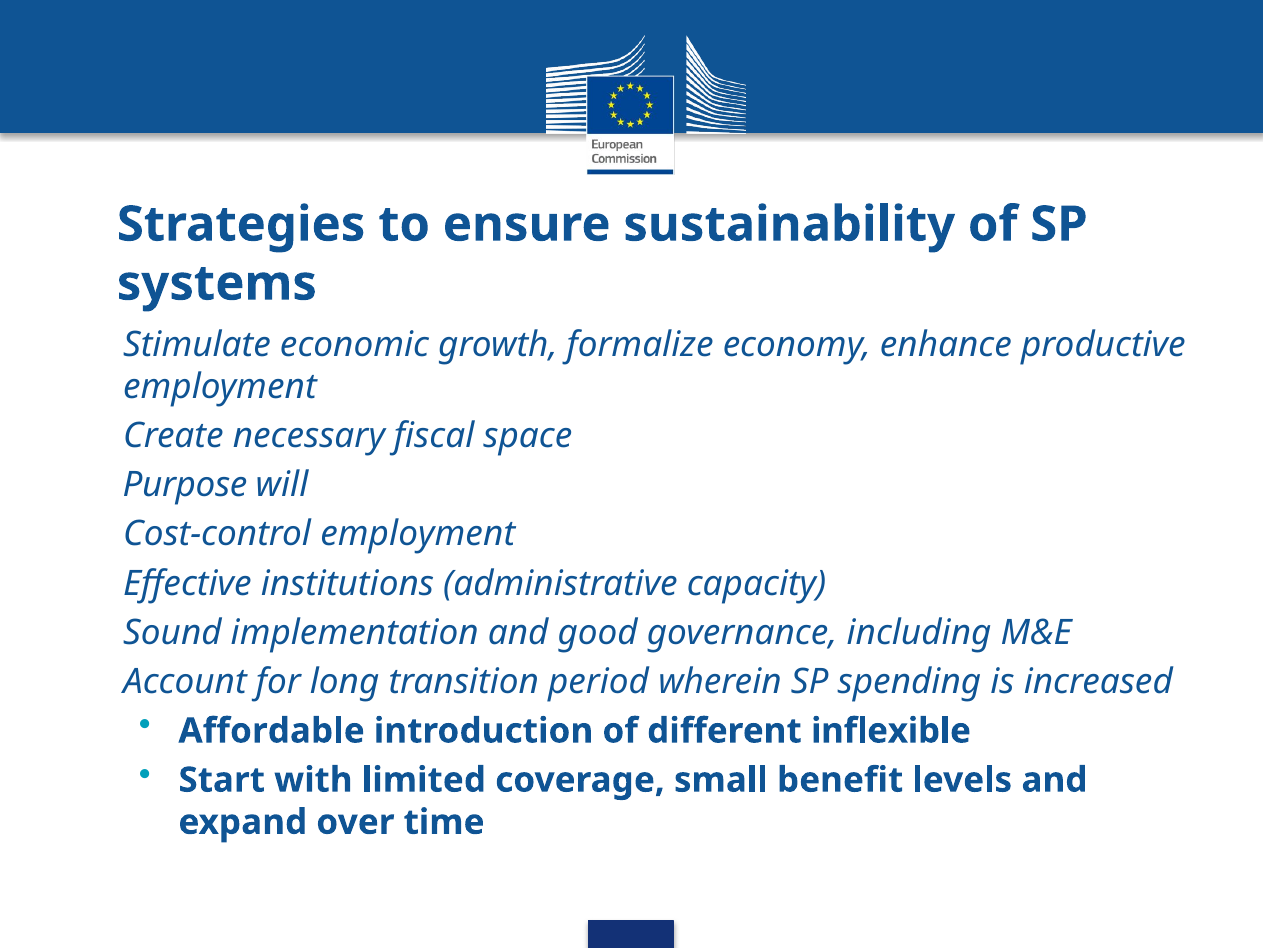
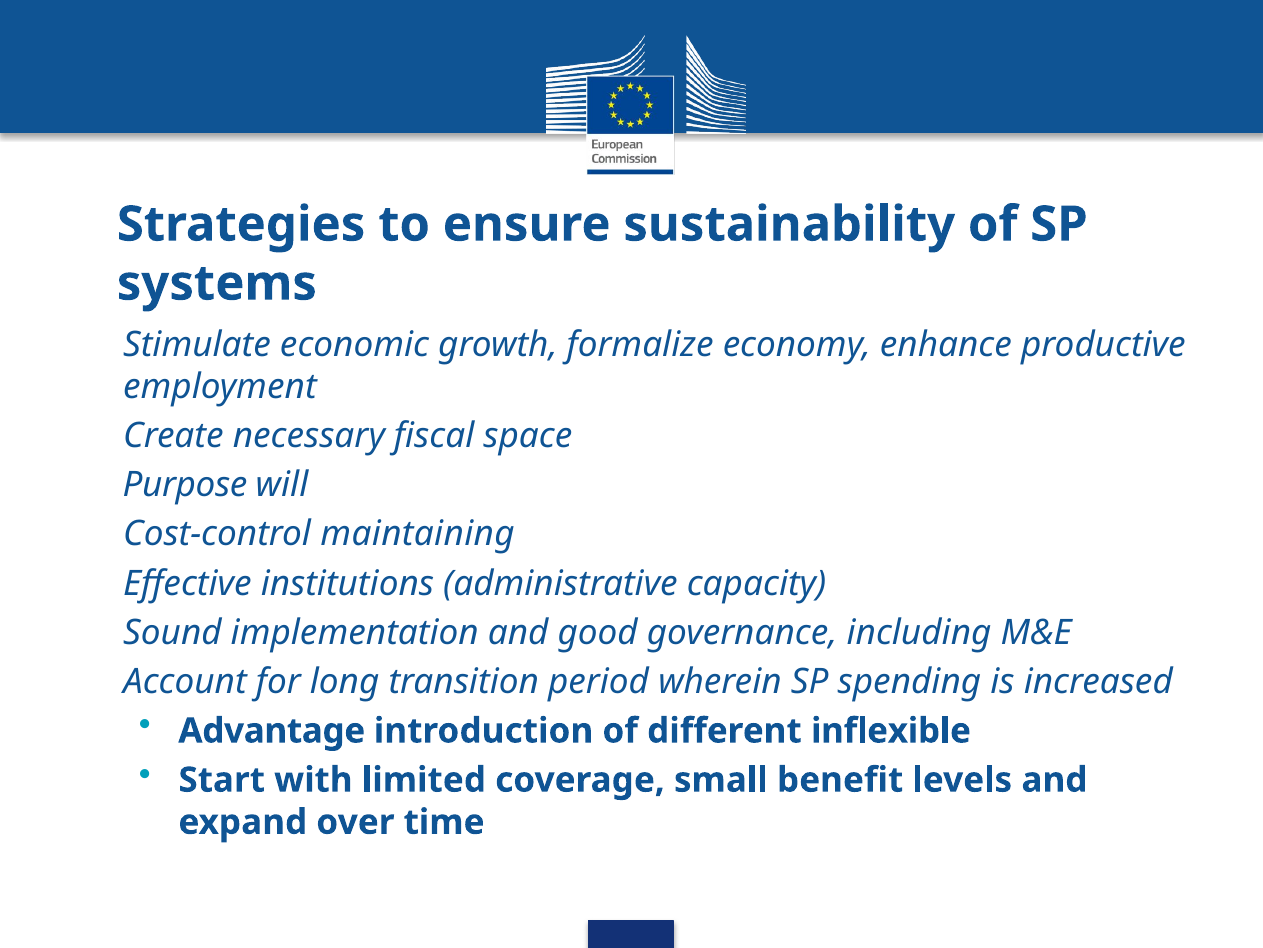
Cost-control employment: employment -> maintaining
Affordable: Affordable -> Advantage
